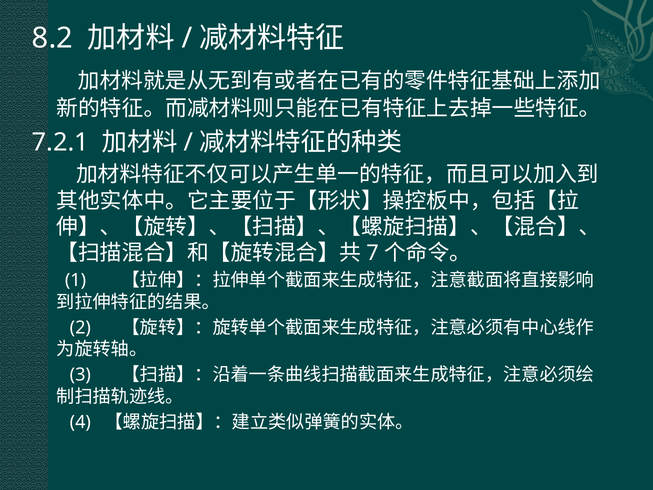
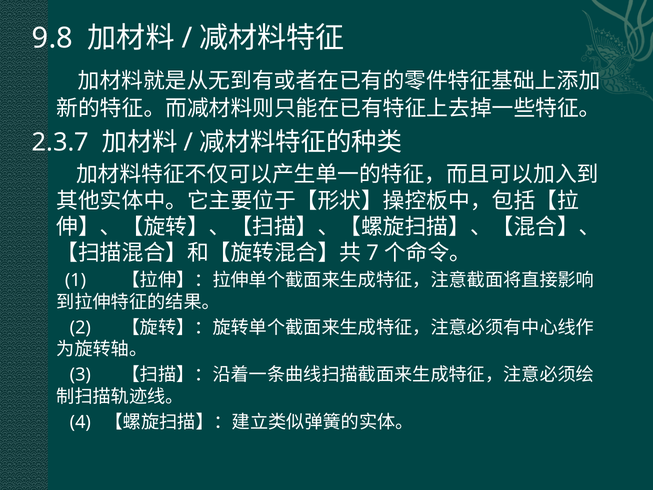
8.2: 8.2 -> 9.8
7.2.1: 7.2.1 -> 2.3.7
